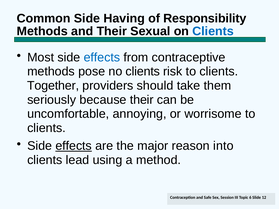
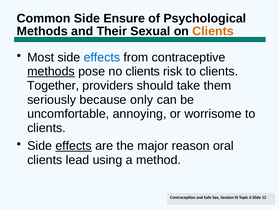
Having: Having -> Ensure
Responsibility: Responsibility -> Psychological
Clients at (213, 31) colour: blue -> orange
methods at (51, 72) underline: none -> present
because their: their -> only
into: into -> oral
